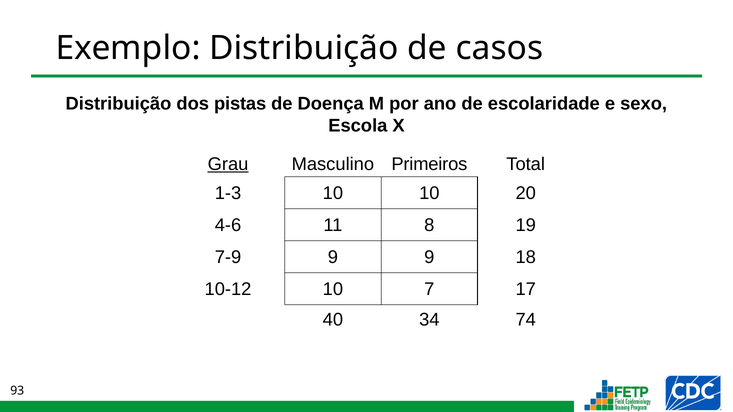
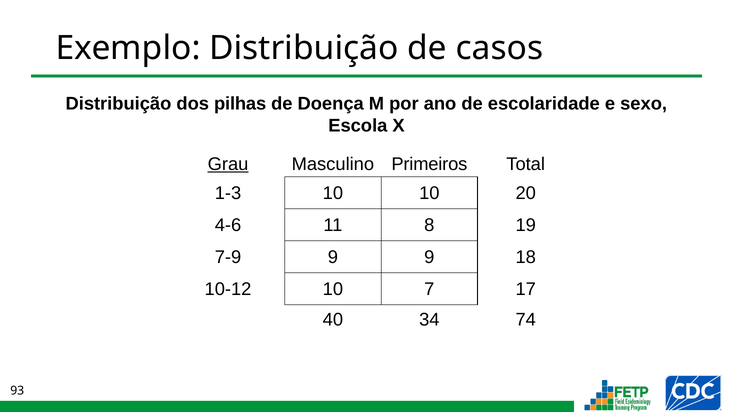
pistas: pistas -> pilhas
